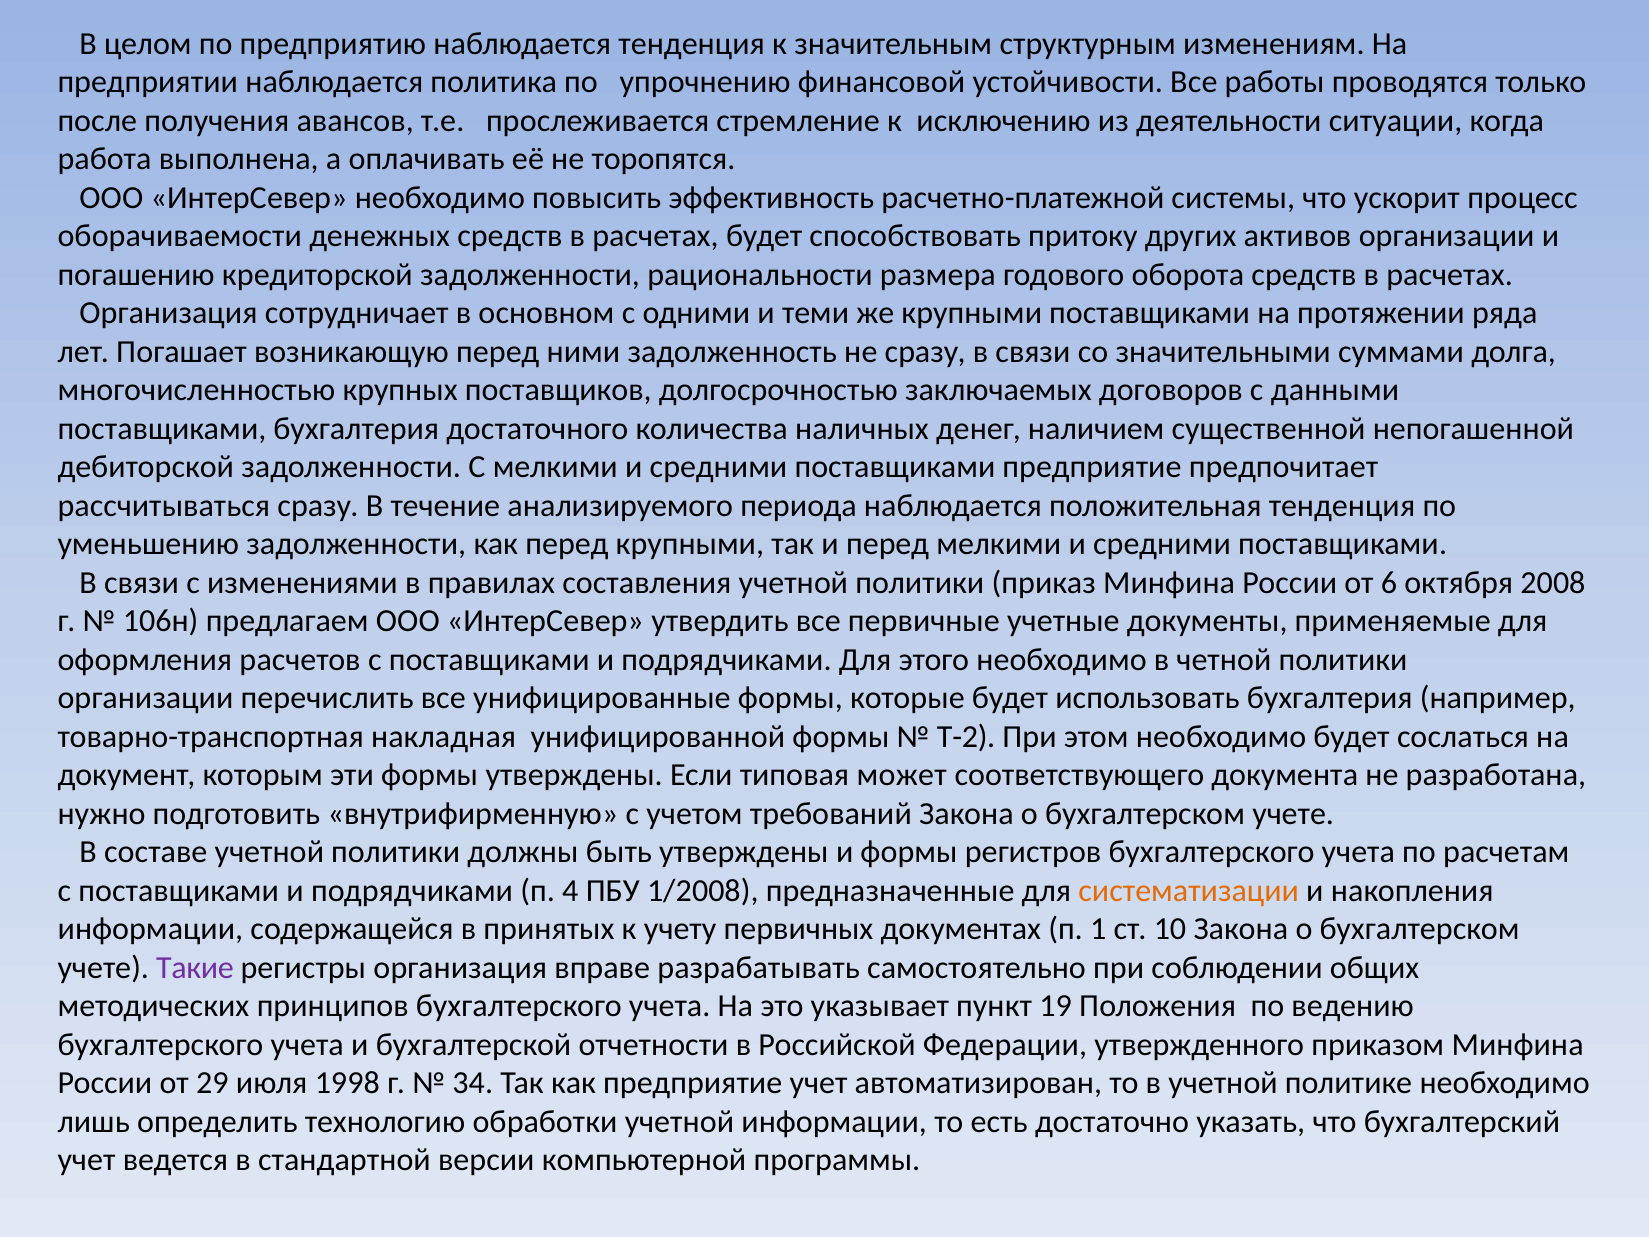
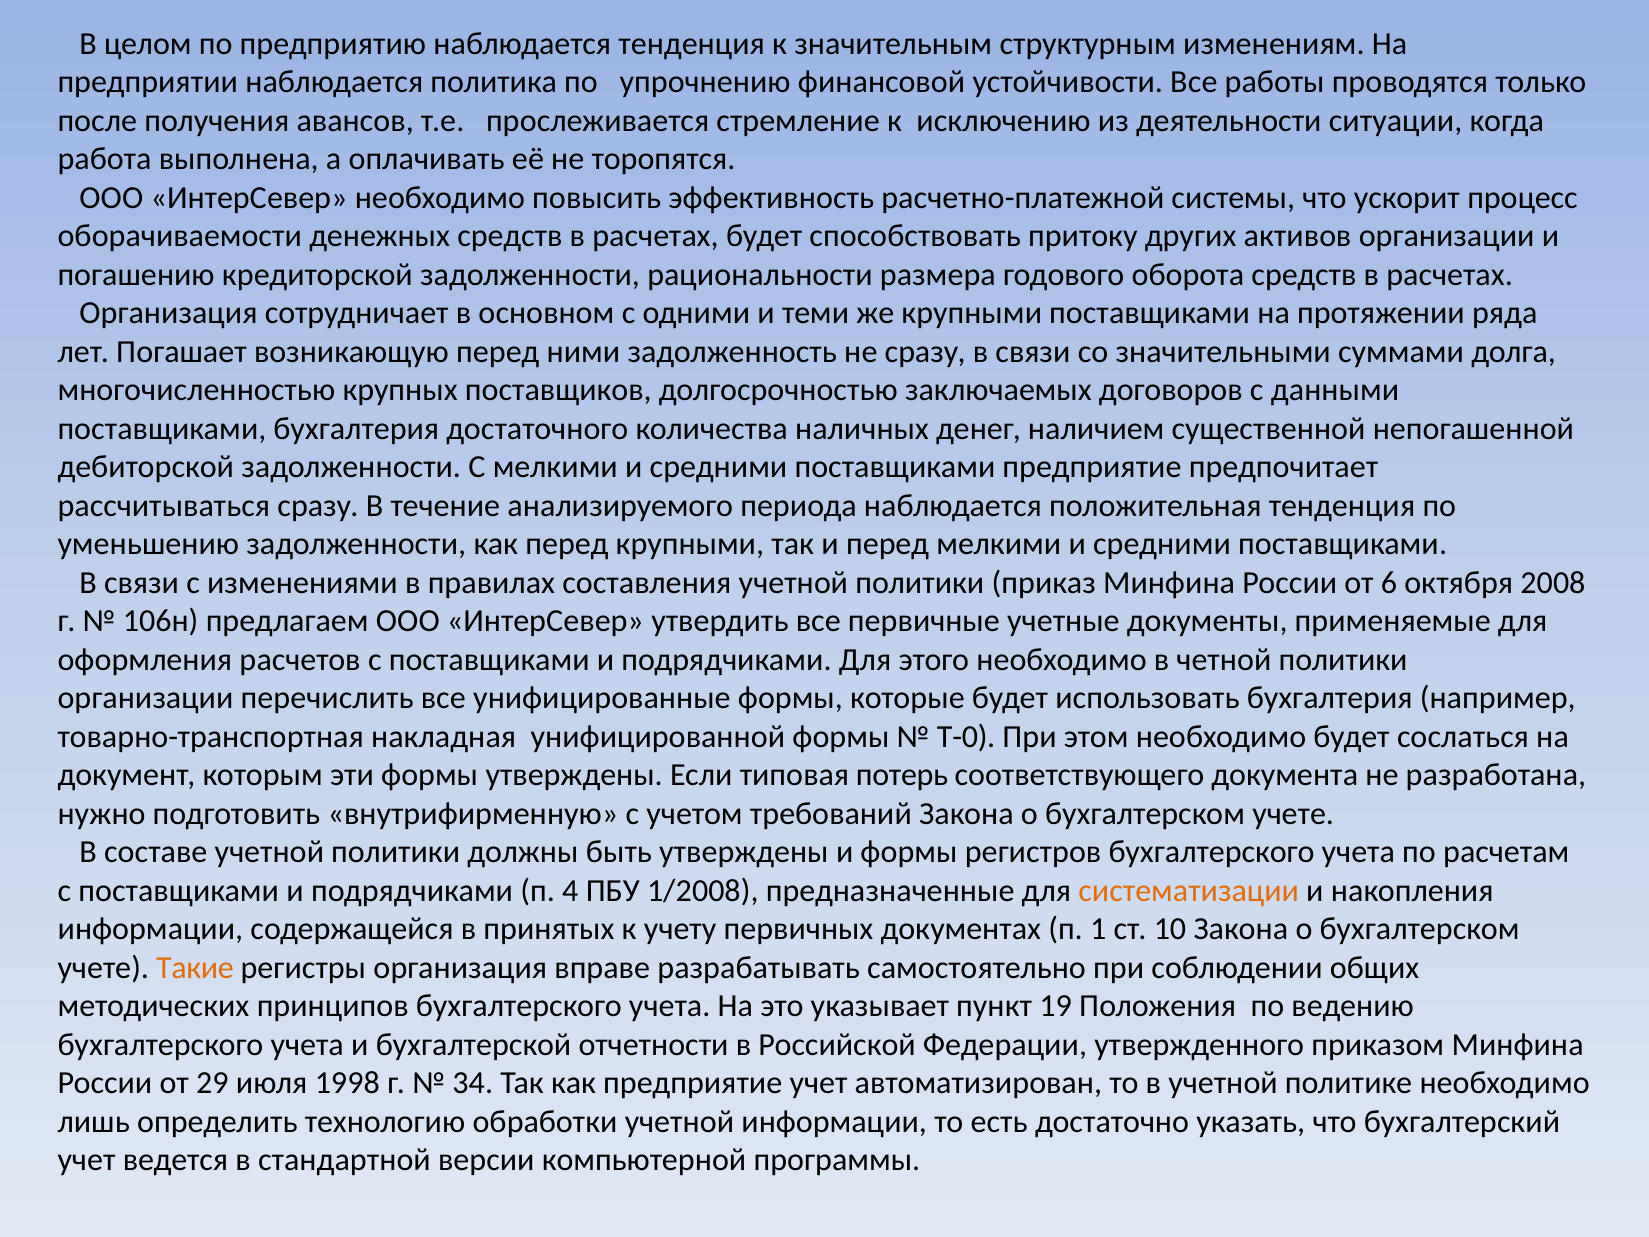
Т-2: Т-2 -> Т-0
может: может -> потерь
Такие colour: purple -> orange
